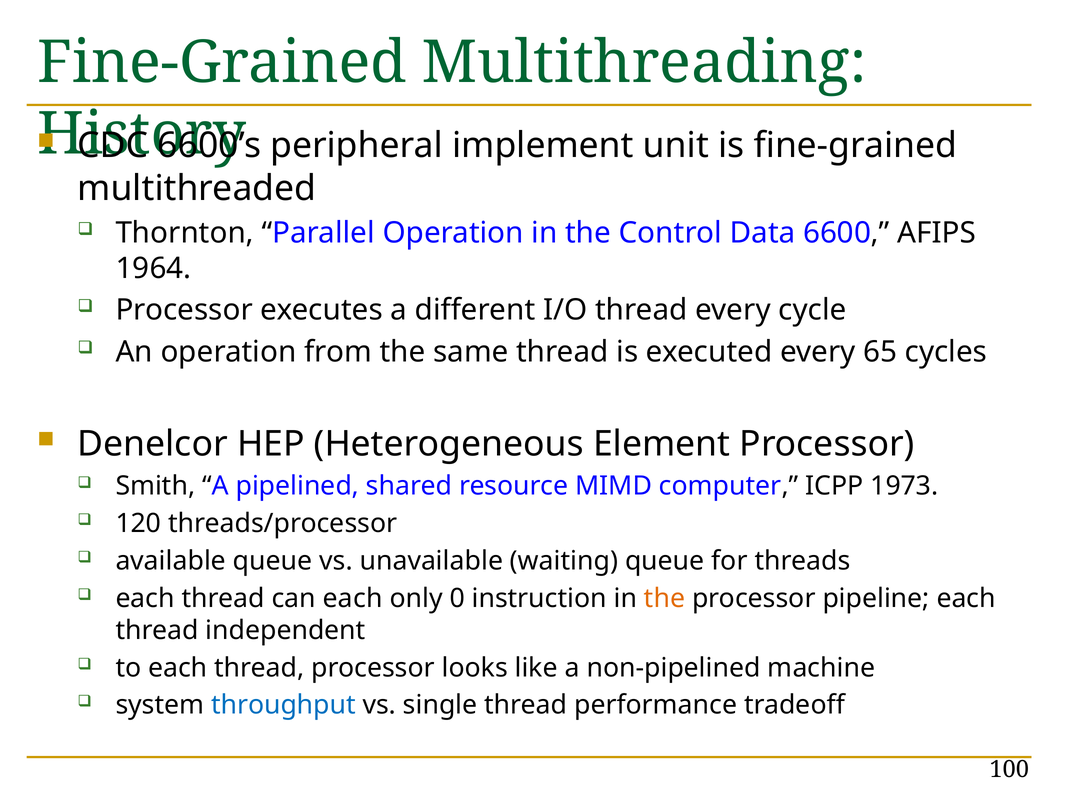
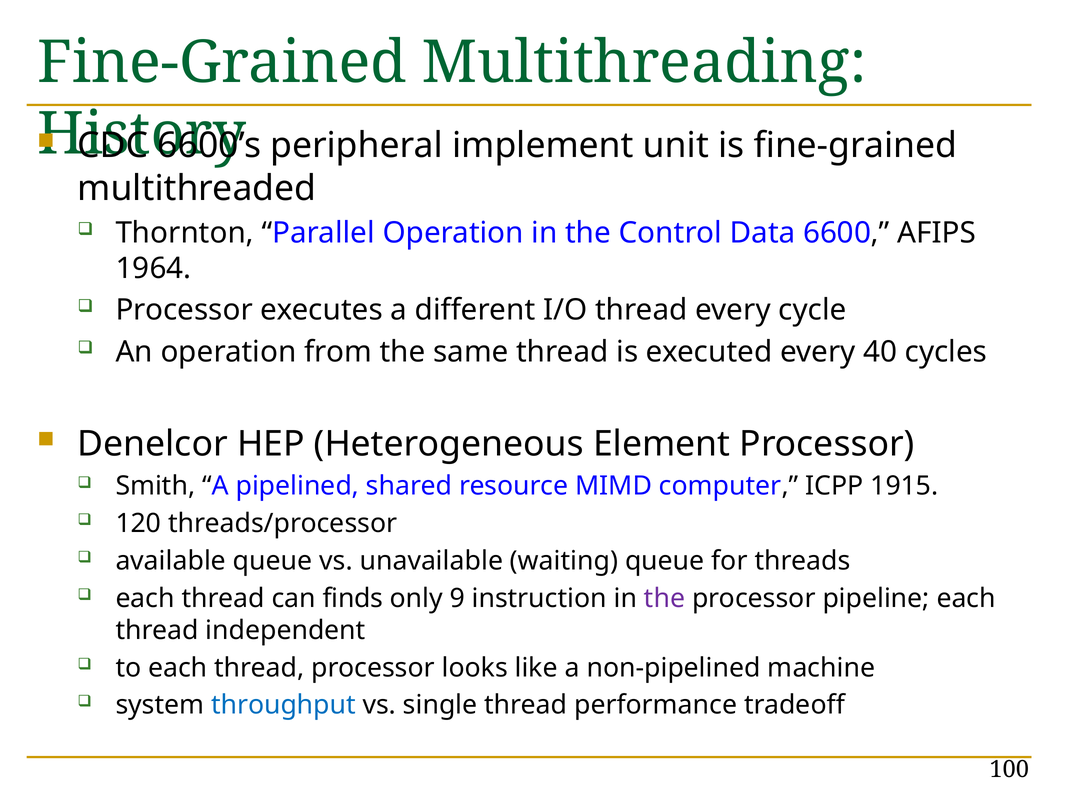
65: 65 -> 40
1973: 1973 -> 1915
can each: each -> finds
0: 0 -> 9
the at (665, 598) colour: orange -> purple
